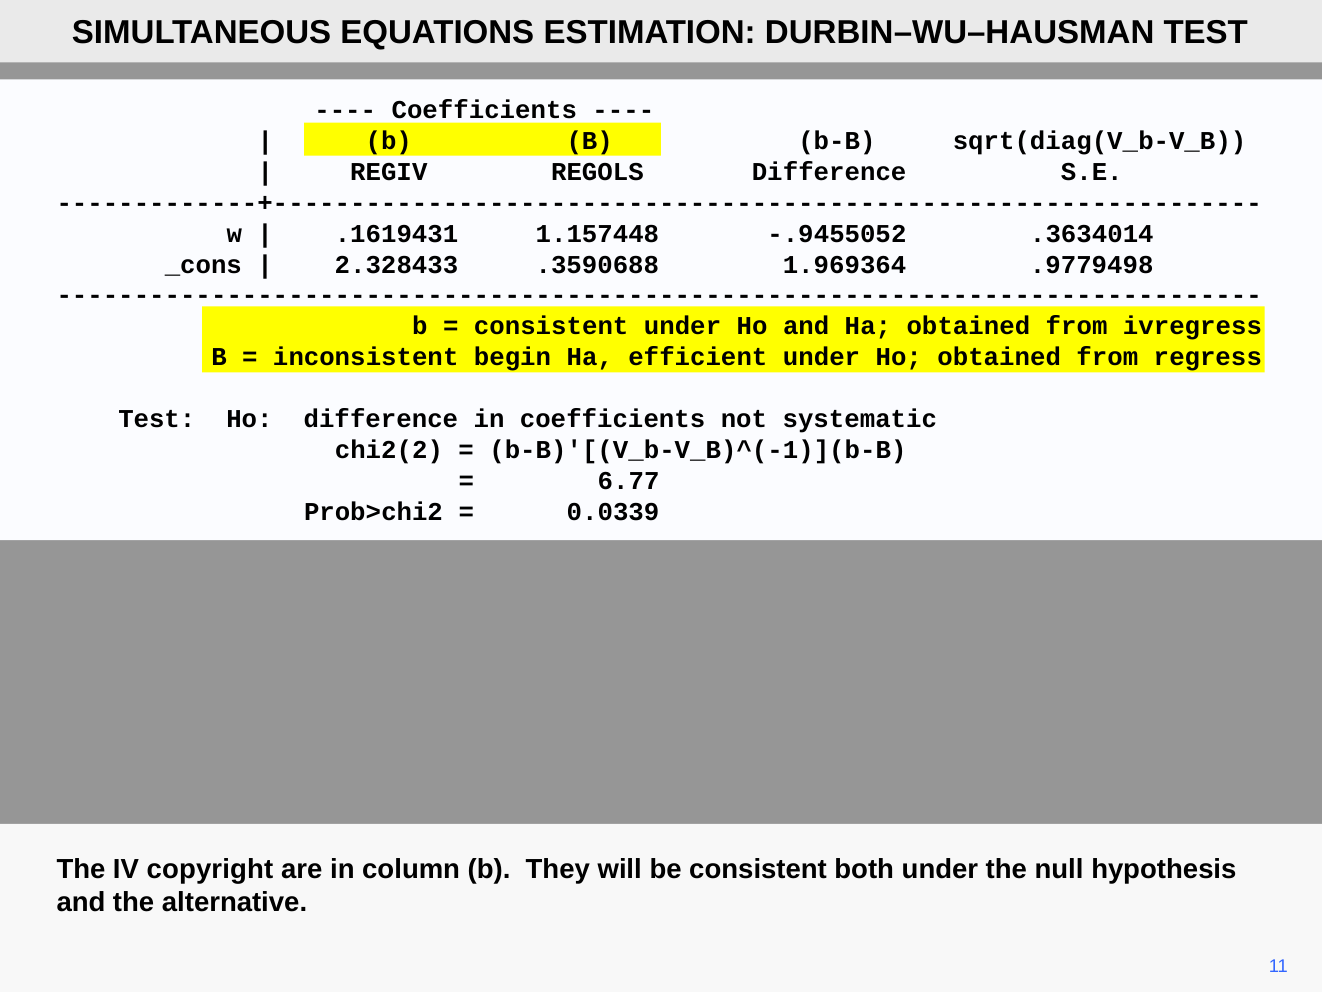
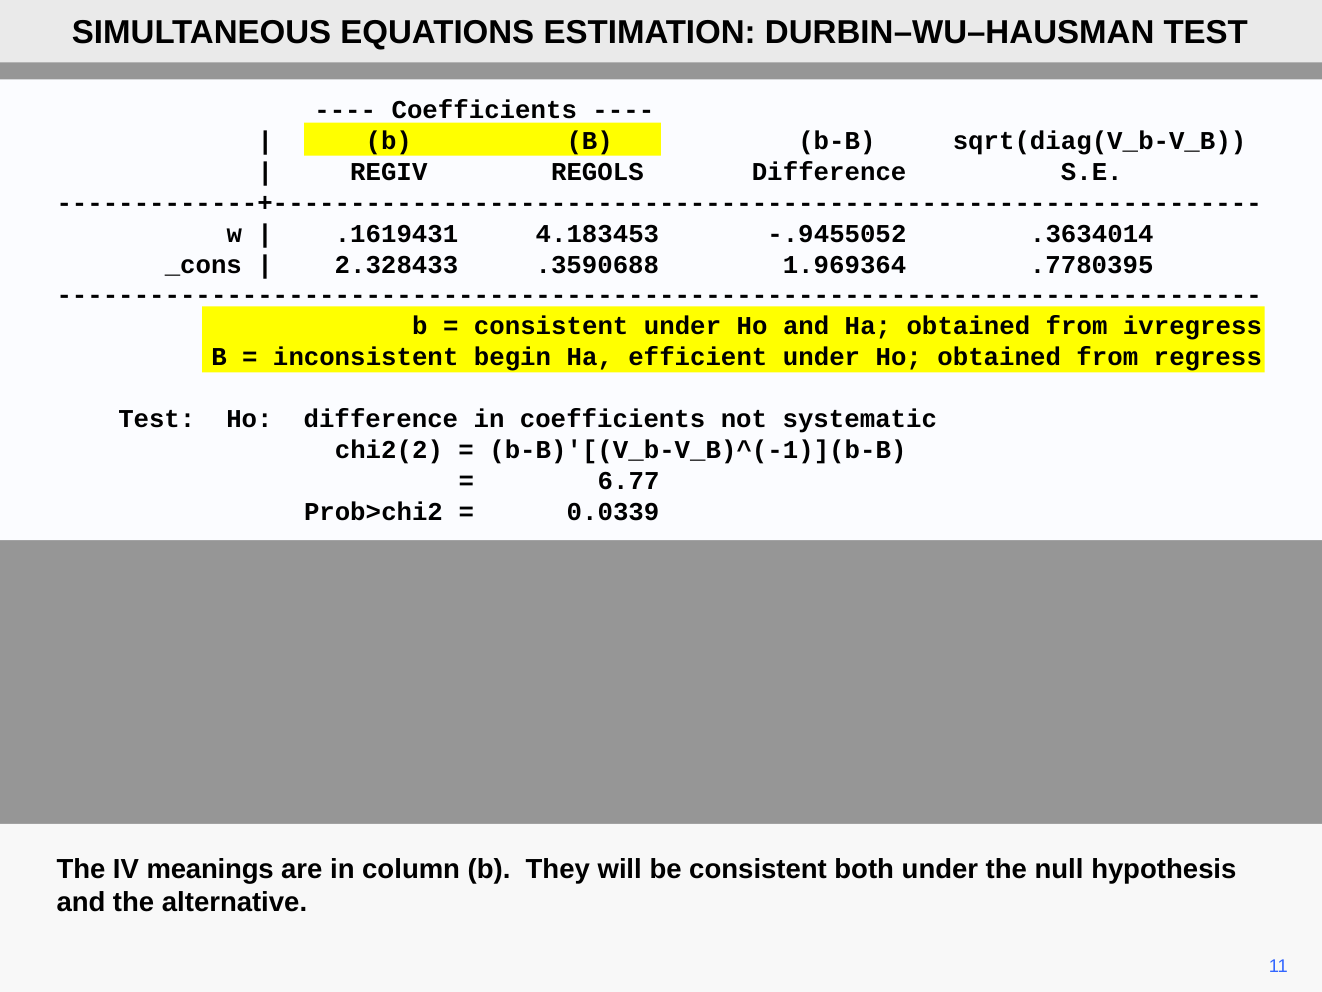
1.157448: 1.157448 -> 4.183453
.9779498: .9779498 -> .7780395
copyright: copyright -> meanings
